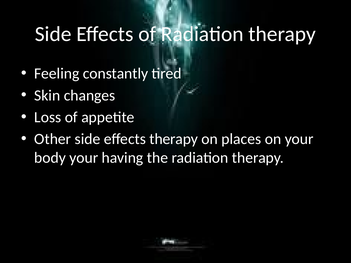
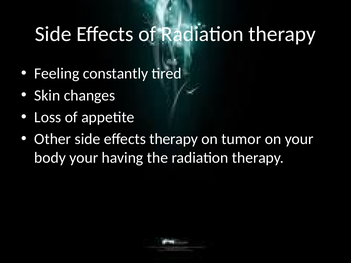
places: places -> tumor
